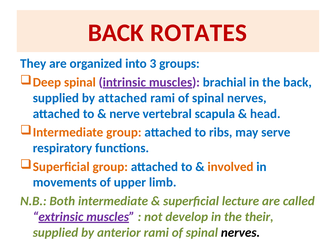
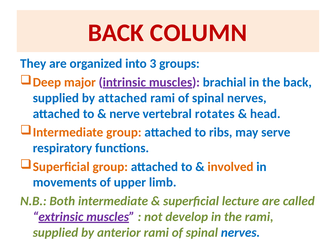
ROTATES: ROTATES -> COLUMN
Deep spinal: spinal -> major
scapula: scapula -> rotates
the their: their -> rami
nerves at (240, 232) colour: black -> blue
